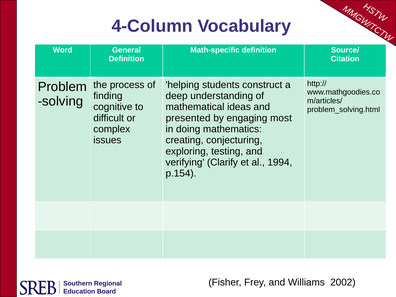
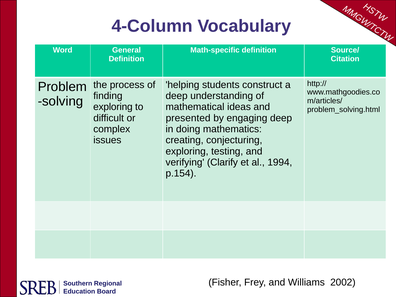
cognitive at (113, 107): cognitive -> exploring
engaging most: most -> deep
